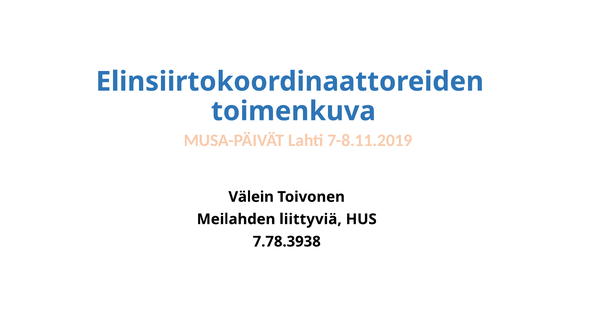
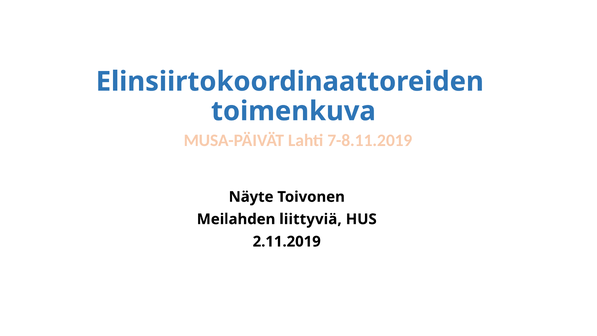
Välein: Välein -> Näyte
7.78.3938: 7.78.3938 -> 2.11.2019
